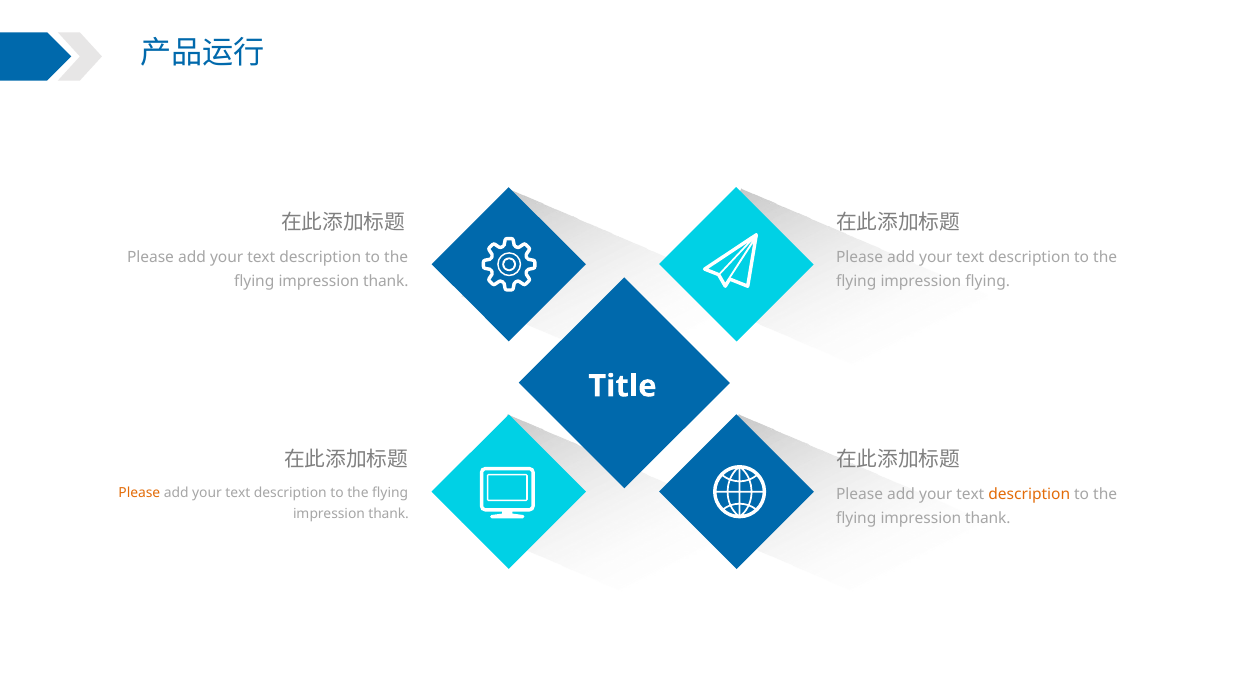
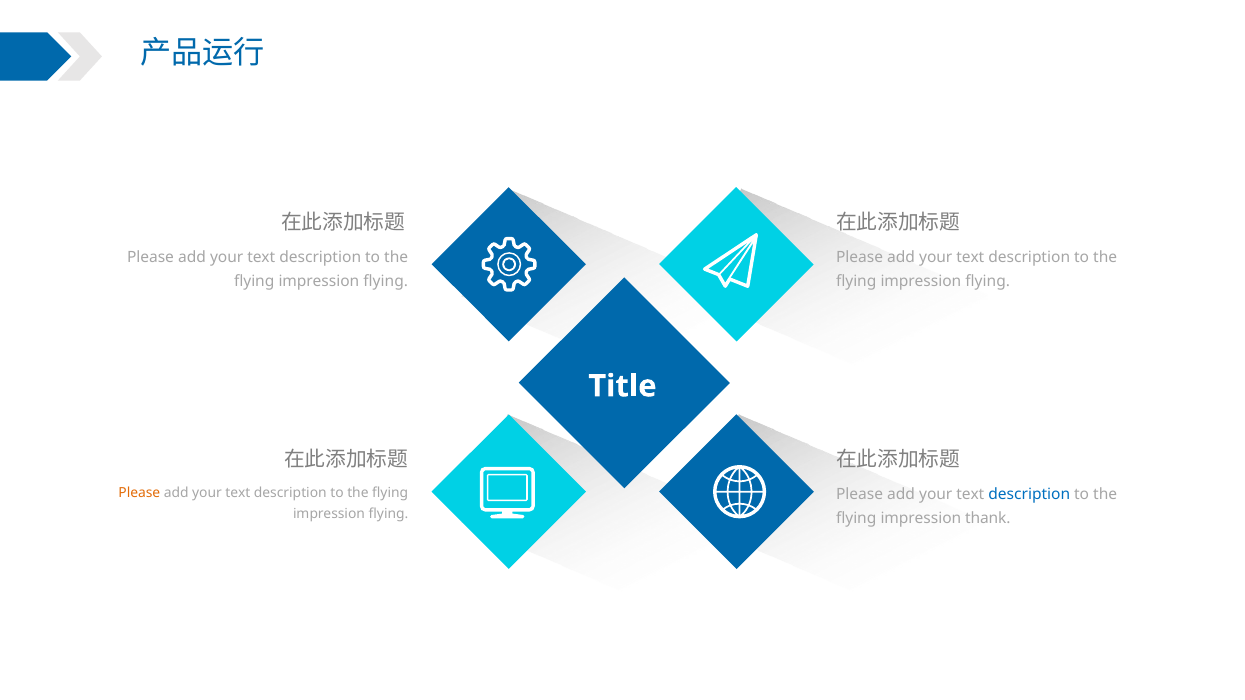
thank at (386, 282): thank -> flying
description at (1029, 495) colour: orange -> blue
thank at (389, 514): thank -> flying
